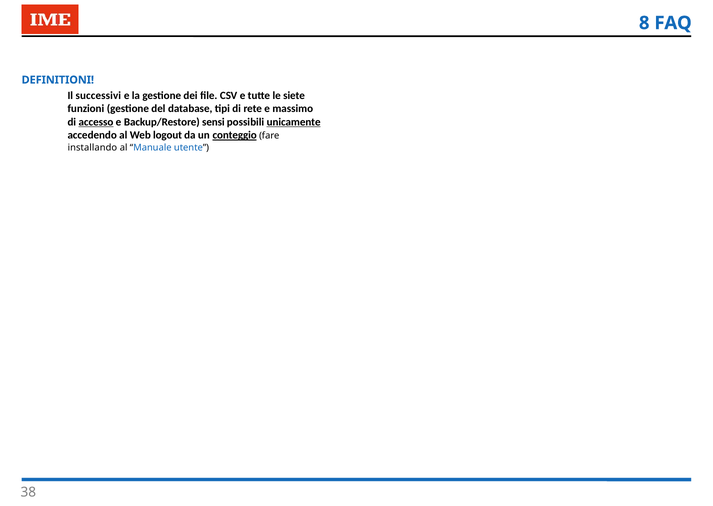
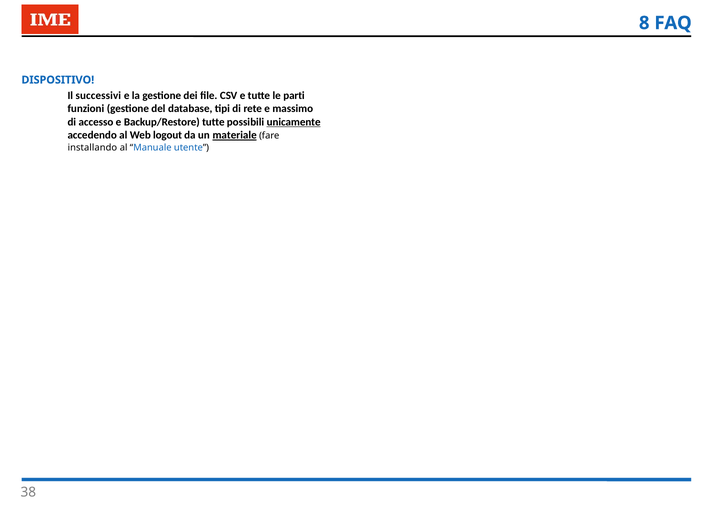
DEFINITIONI: DEFINITIONI -> DISPOSITIVO
siete: siete -> parti
accesso underline: present -> none
Backup/Restore sensi: sensi -> tutte
conteggio: conteggio -> materiale
